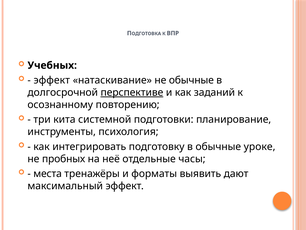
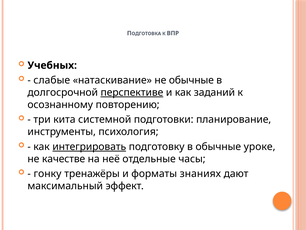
эффект at (52, 80): эффект -> слабые
интегрировать underline: none -> present
пробных: пробных -> качестве
места: места -> гонку
выявить: выявить -> знаниях
